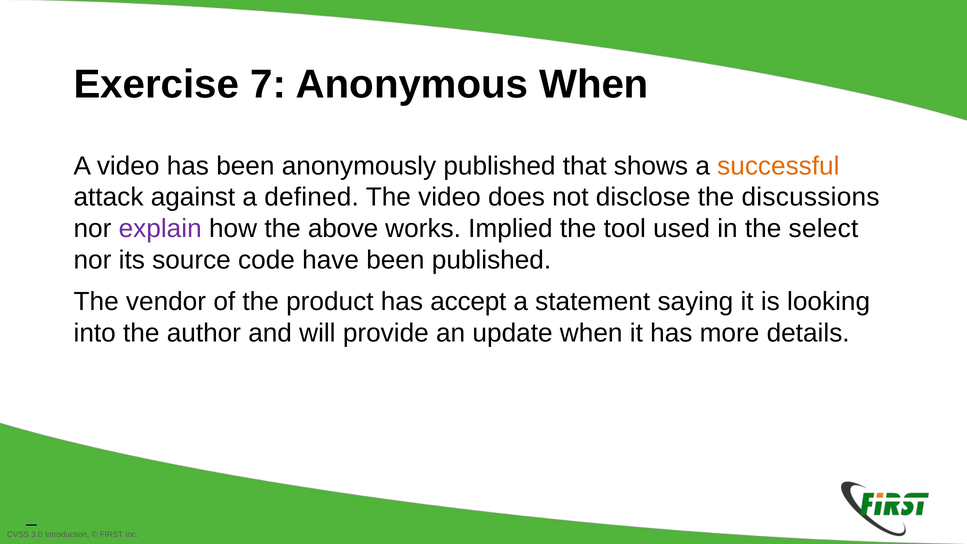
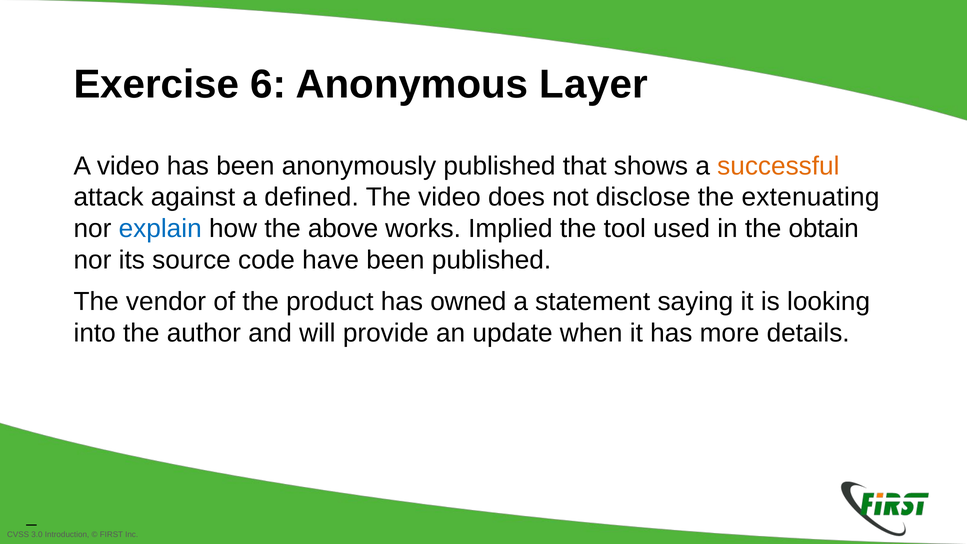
7: 7 -> 6
Anonymous When: When -> Layer
discussions: discussions -> extenuating
explain colour: purple -> blue
select: select -> obtain
accept: accept -> owned
